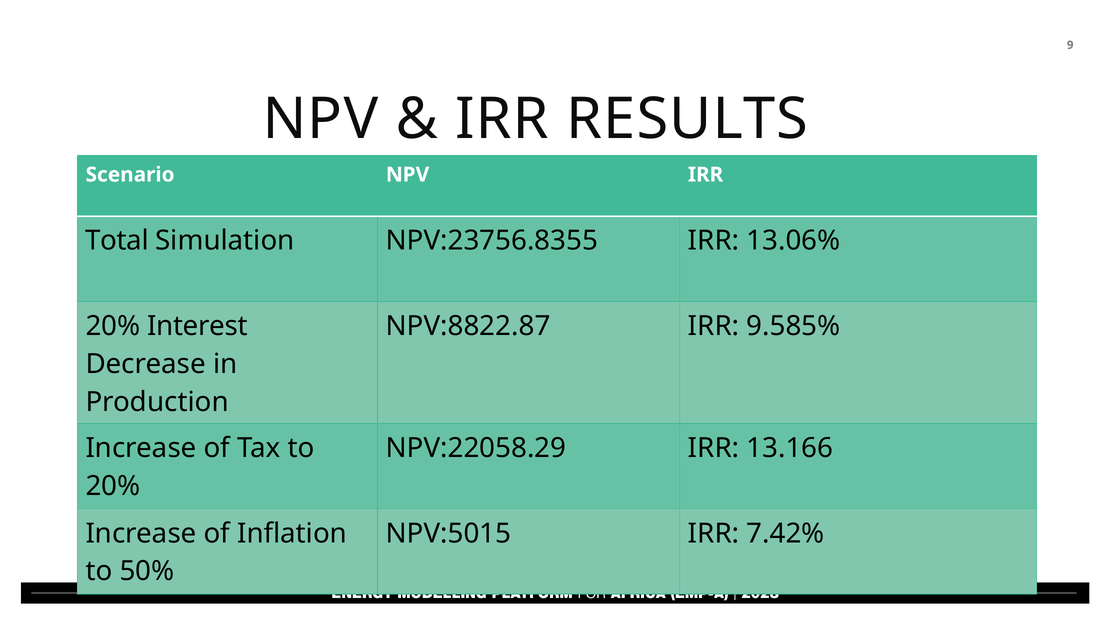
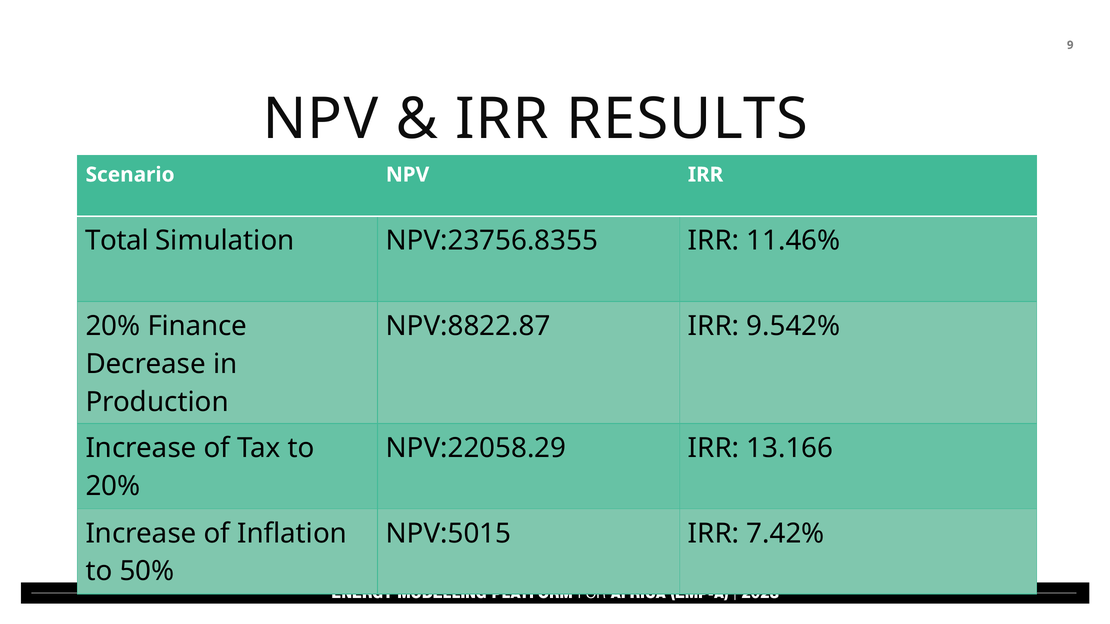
13.06%: 13.06% -> 11.46%
Interest: Interest -> Finance
9.585%: 9.585% -> 9.542%
